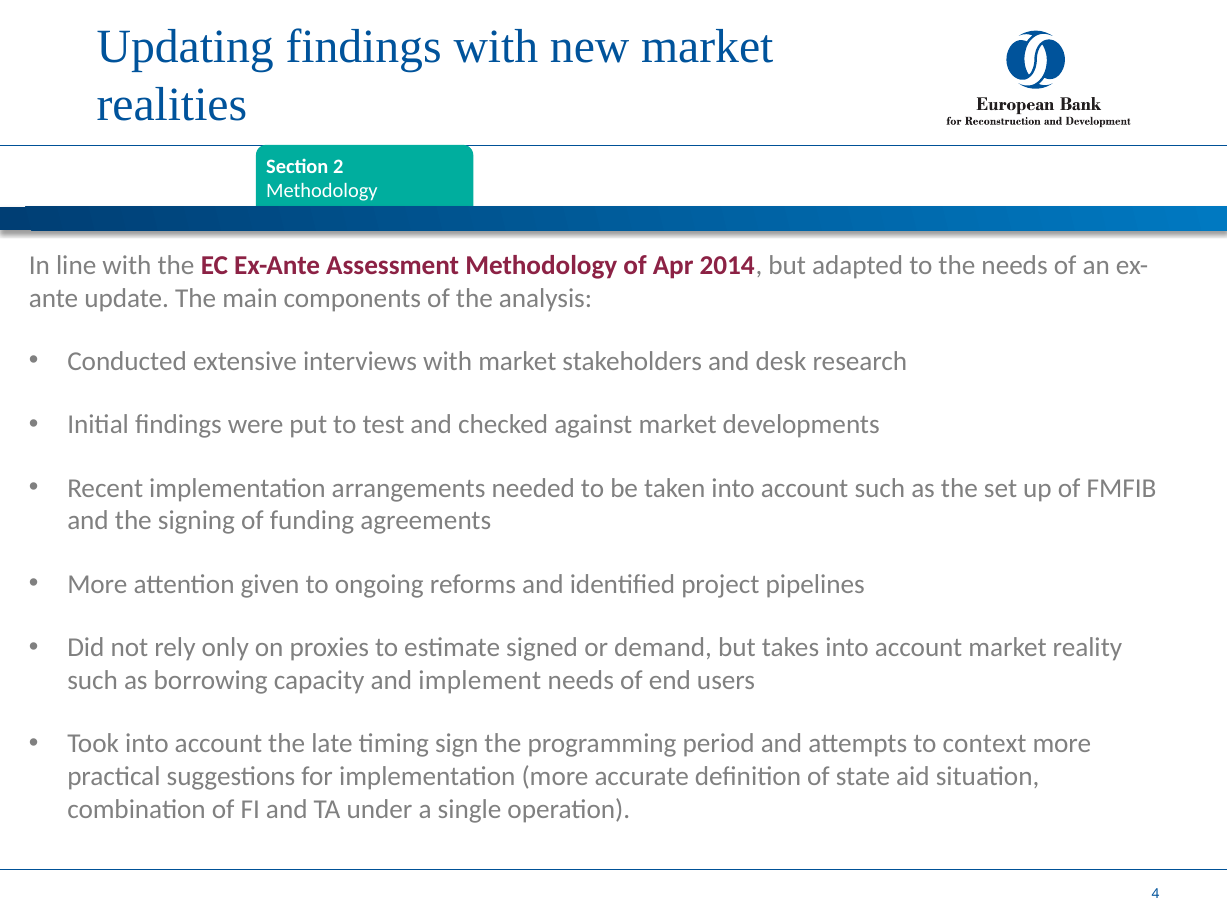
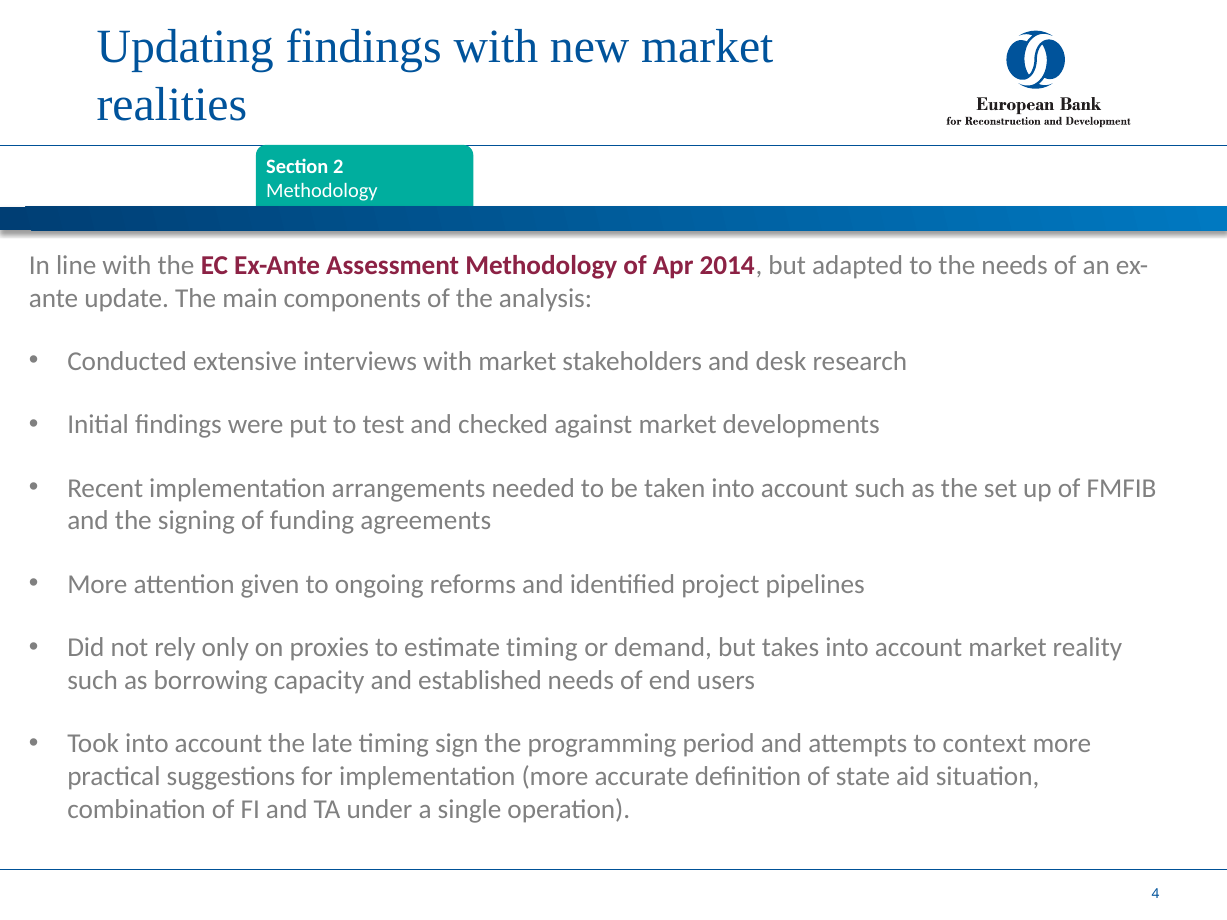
estimate signed: signed -> timing
implement: implement -> established
